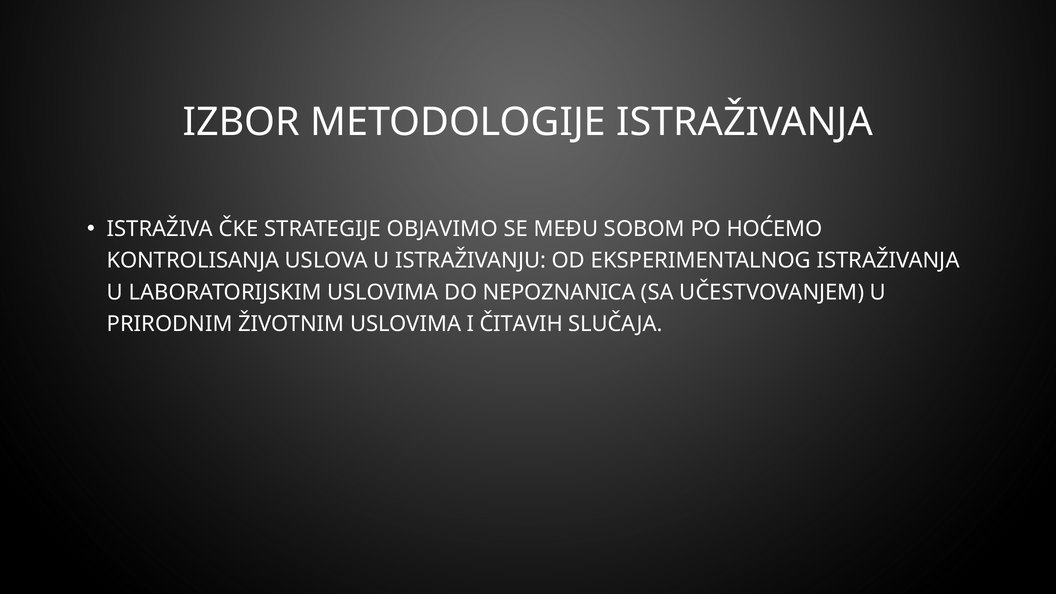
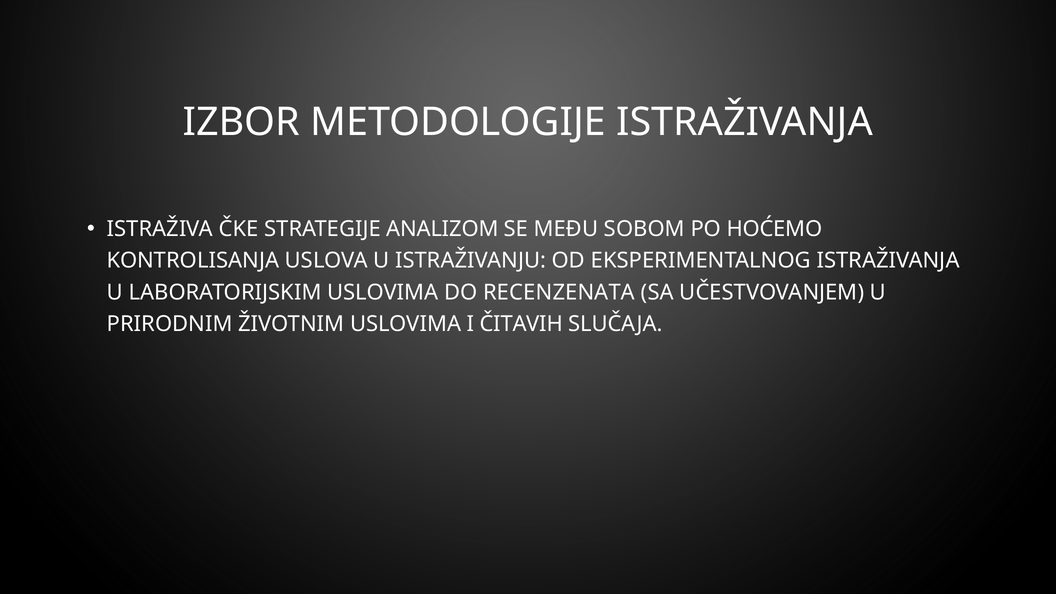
OBJAVIMO: OBJAVIMO -> ANALIZOM
NEPOZNANICA: NEPOZNANICA -> RECENZENATA
